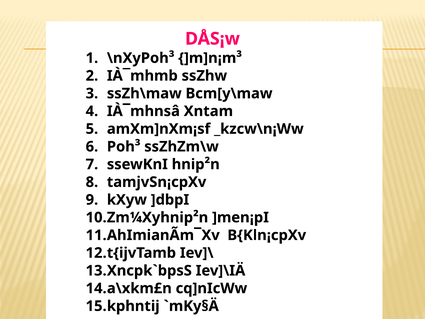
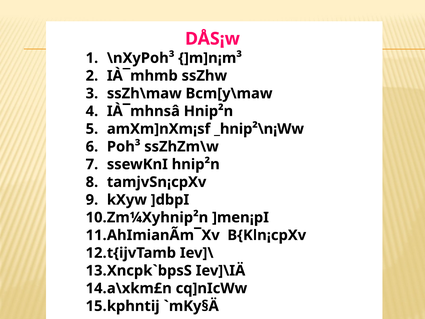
IÀ¯mhnsâ Xntam: Xntam -> Hnip²n
_kzcw\n¡Ww: _kzcw\n¡Ww -> _hnip²\n¡Ww
